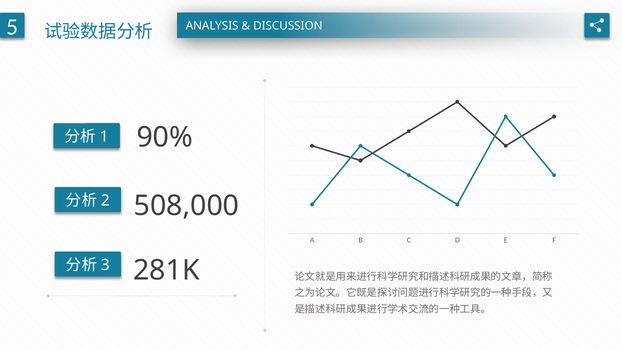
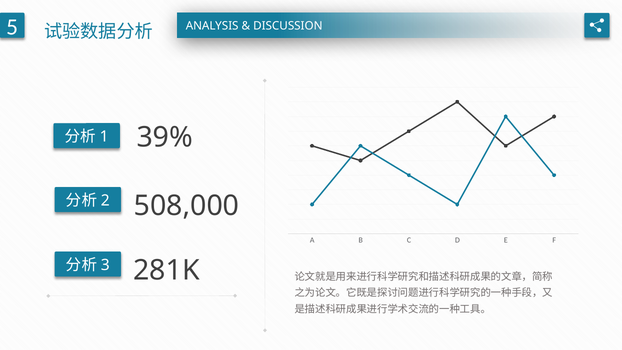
90%: 90% -> 39%
